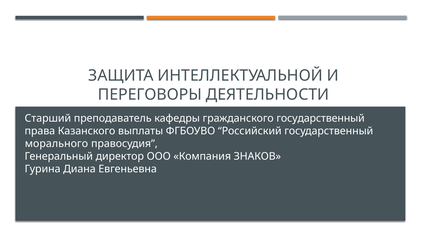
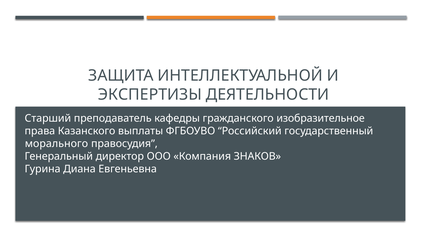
ПЕРЕГОВОРЫ: ПЕРЕГОВОРЫ -> ЭКСПЕРТИЗЫ
гражданского государственный: государственный -> изобразительное
